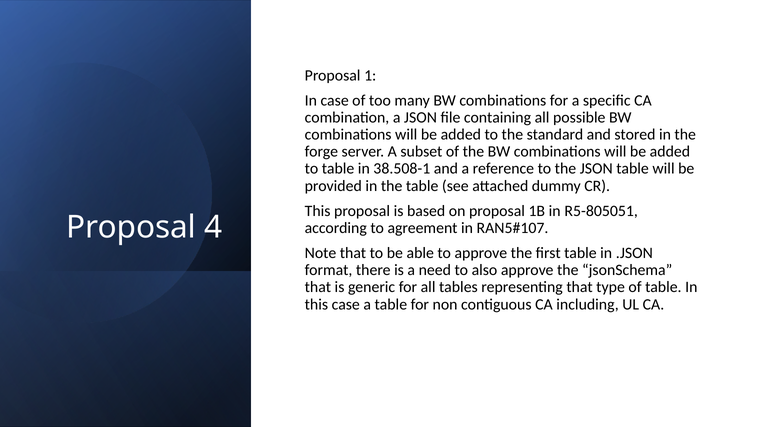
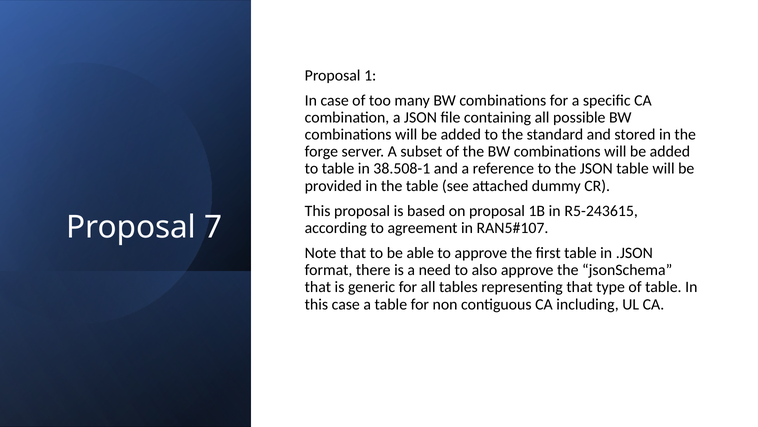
R5-805051: R5-805051 -> R5-243615
4: 4 -> 7
